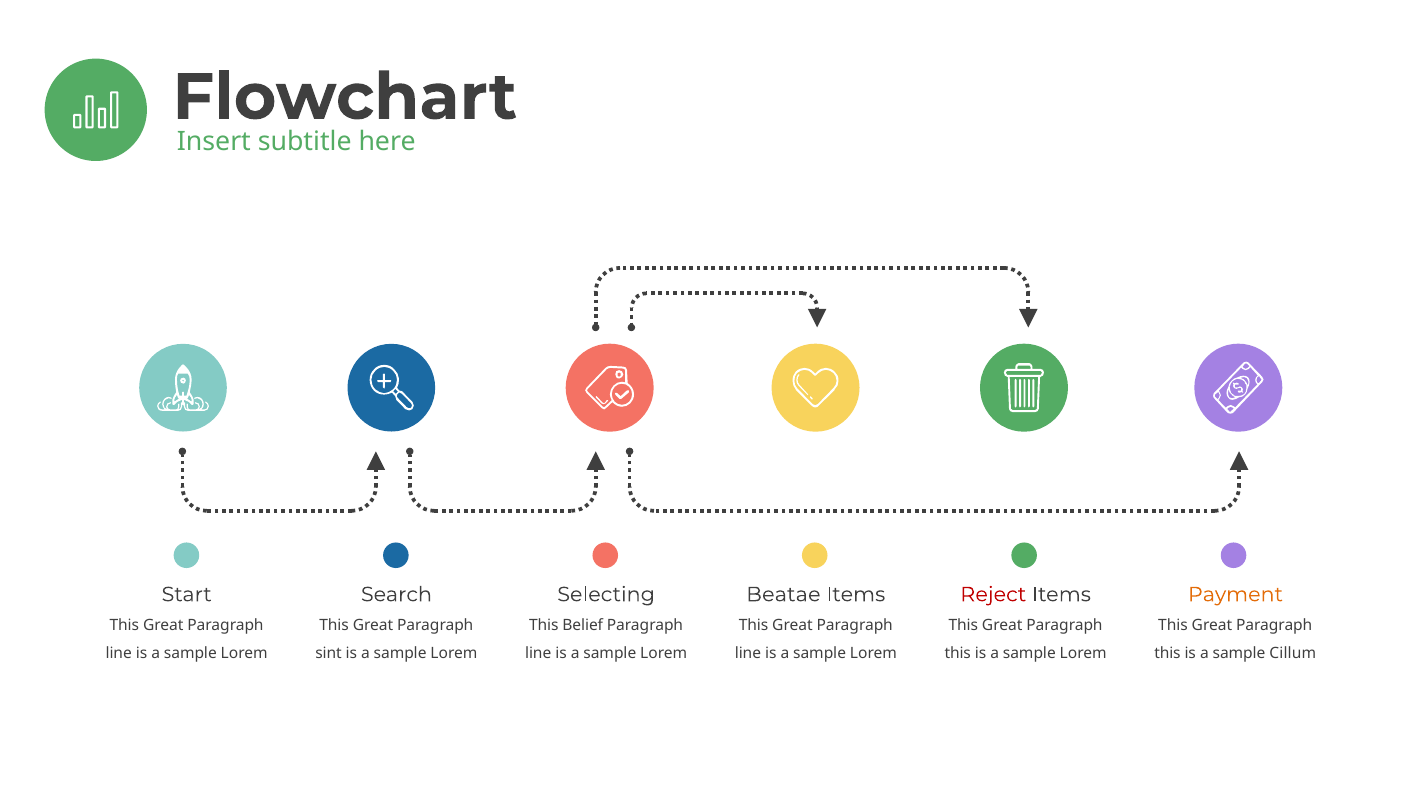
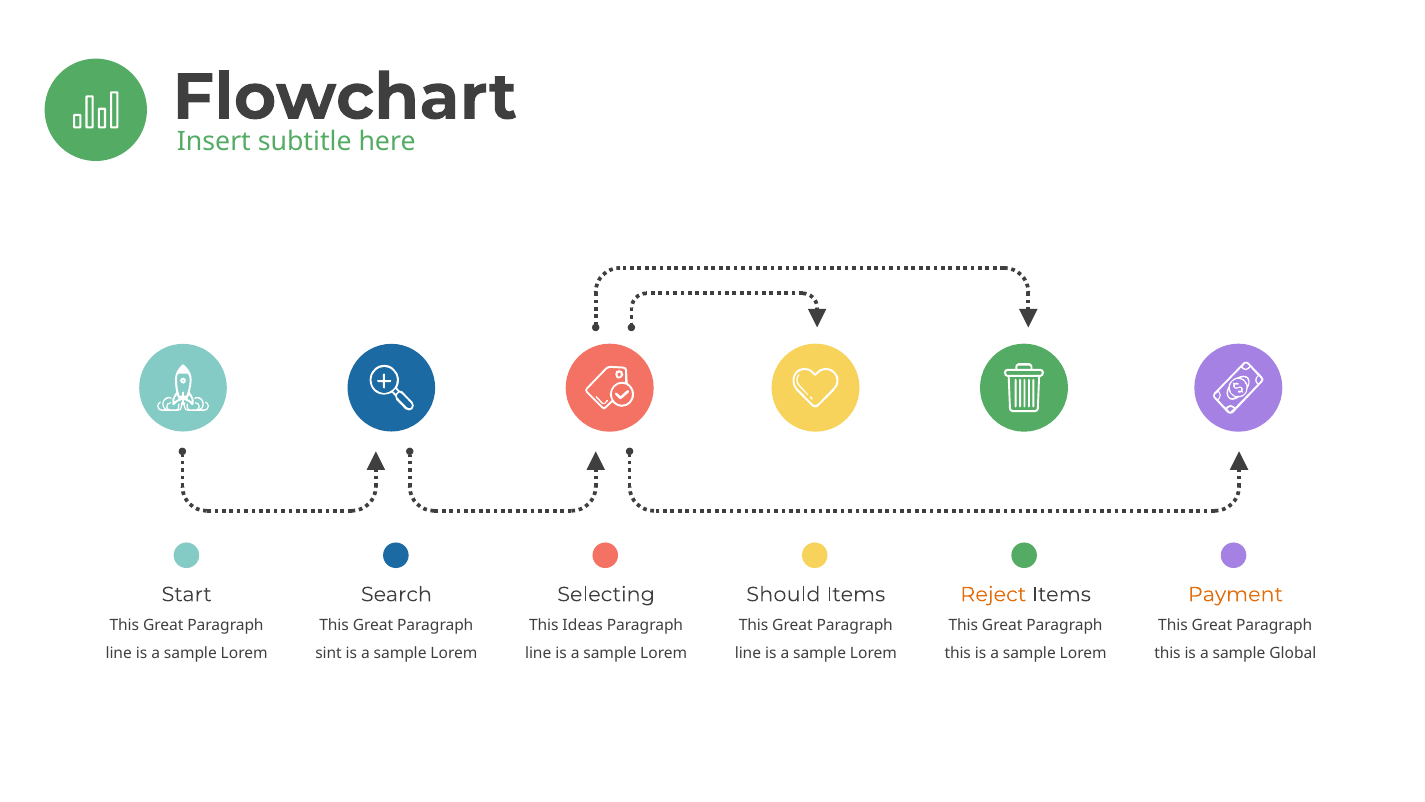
Beatae: Beatae -> Should
Reject colour: red -> orange
Belief: Belief -> Ideas
Cillum: Cillum -> Global
